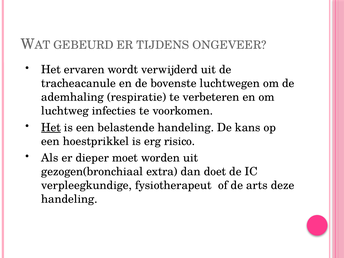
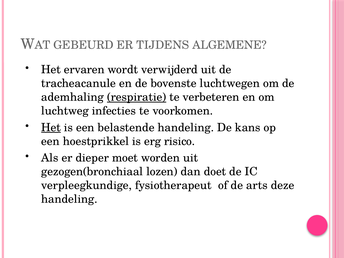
ONGEVEER: ONGEVEER -> ALGEMENE
respiratie underline: none -> present
extra: extra -> lozen
